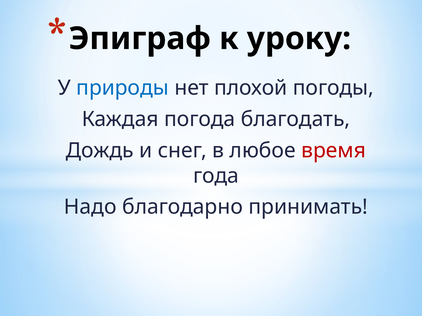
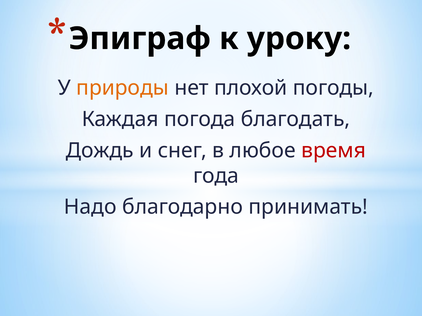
природы colour: blue -> orange
